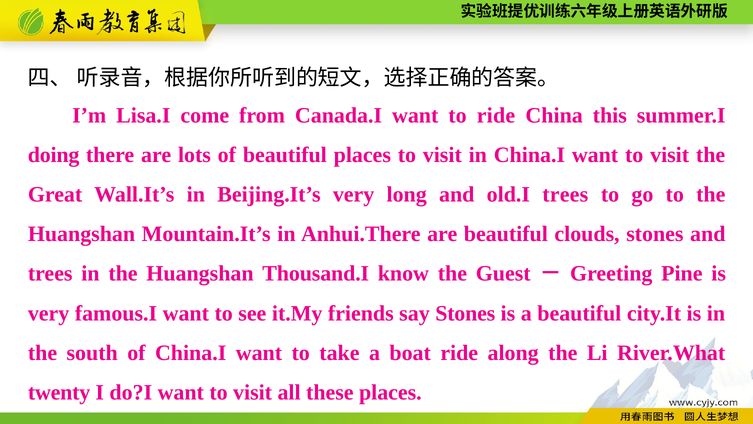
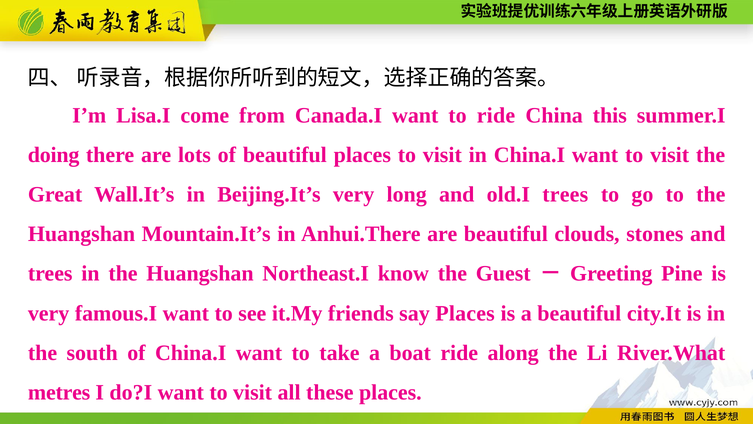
Thousand.I: Thousand.I -> Northeast.I
say Stones: Stones -> Places
twenty: twenty -> metres
